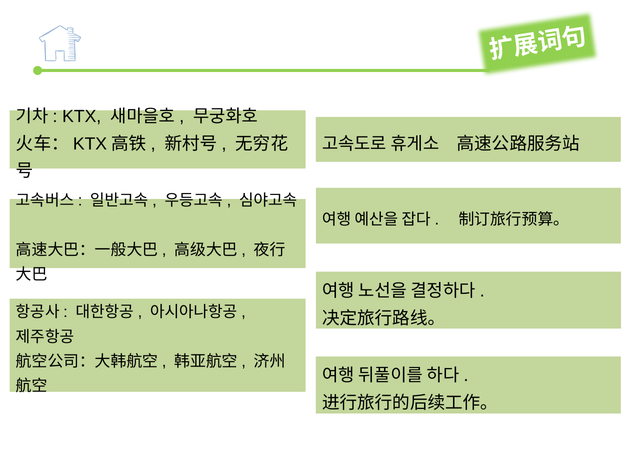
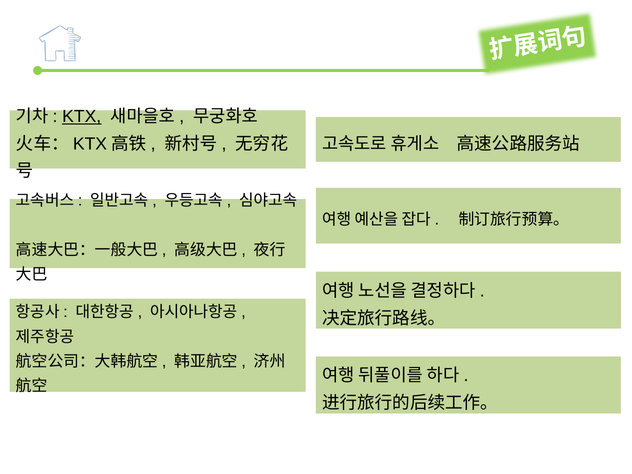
KTX underline: none -> present
